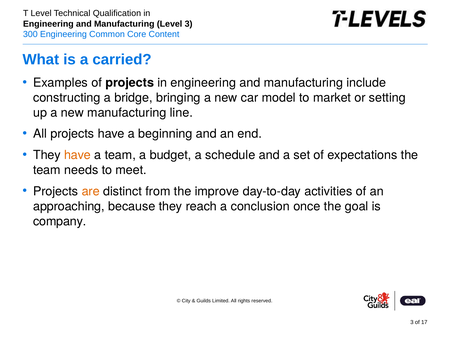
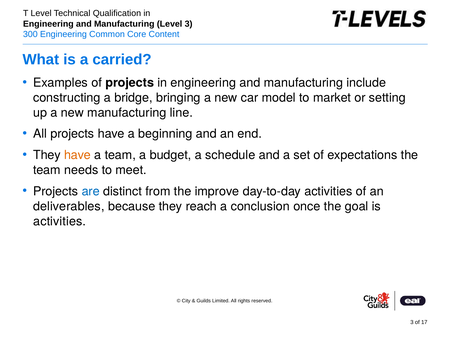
are colour: orange -> blue
approaching: approaching -> deliverables
company at (60, 222): company -> activities
